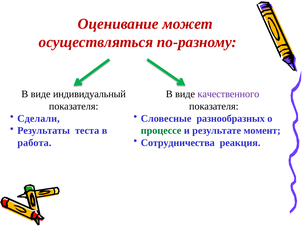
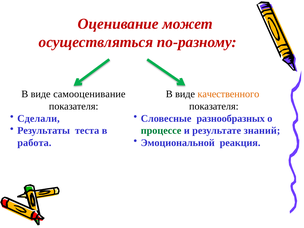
индивидуальный: индивидуальный -> самооценивание
качественного colour: purple -> orange
момент: момент -> знаний
Сотрудничества: Сотрудничества -> Эмоциональной
